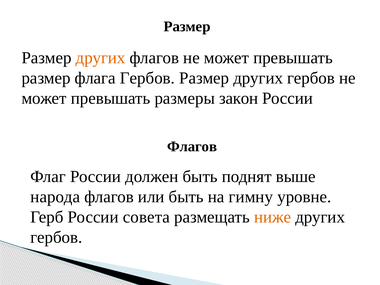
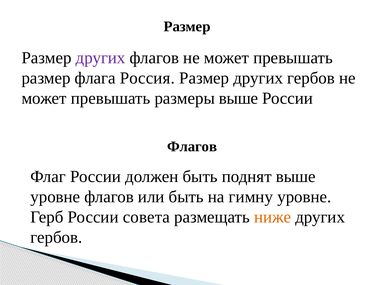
других at (101, 58) colour: orange -> purple
флага Гербов: Гербов -> Россия
размеры закон: закон -> выше
народа at (55, 197): народа -> уровне
